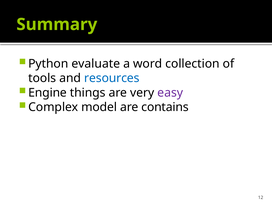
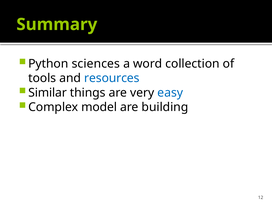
evaluate: evaluate -> sciences
Engine: Engine -> Similar
easy colour: purple -> blue
contains: contains -> building
